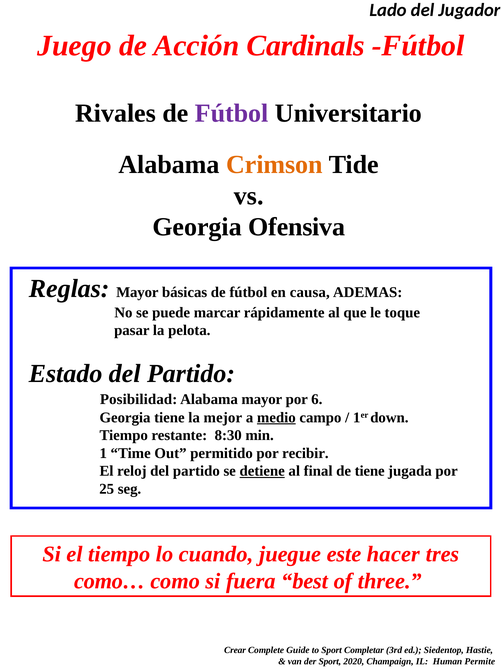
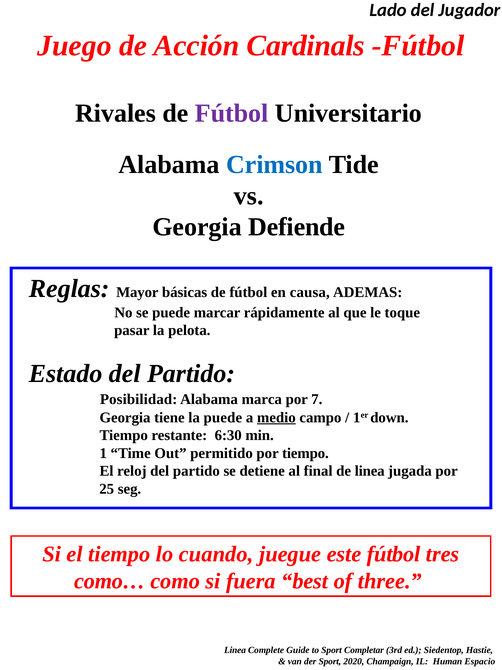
Crimson colour: orange -> blue
Ofensiva: Ofensiva -> Defiende
Alabama mayor: mayor -> marca
6: 6 -> 7
la mejor: mejor -> puede
8:30: 8:30 -> 6:30
por recibir: recibir -> tiempo
detiene underline: present -> none
de tiene: tiene -> linea
este hacer: hacer -> fútbol
Crear at (235, 650): Crear -> Linea
Permite: Permite -> Espacio
